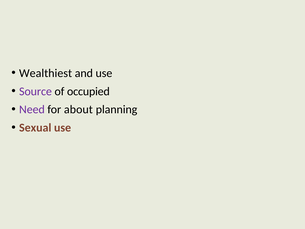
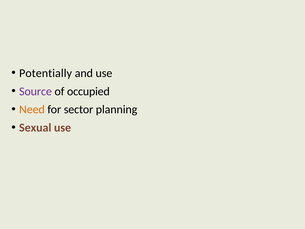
Wealthiest: Wealthiest -> Potentially
Need colour: purple -> orange
about: about -> sector
